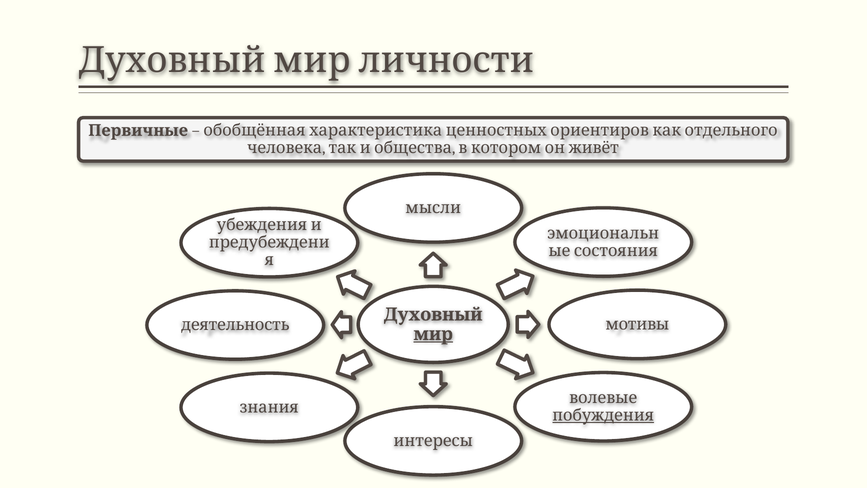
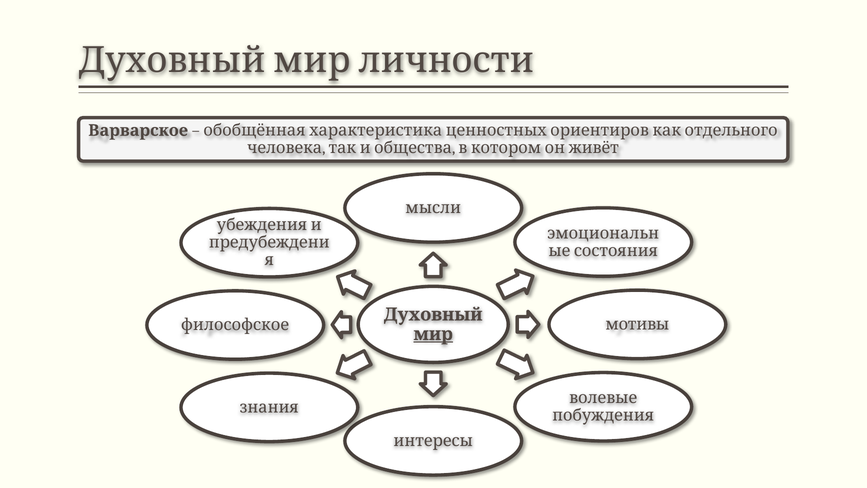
Первичные: Первичные -> Варварское
деятельность: деятельность -> философское
побуждения underline: present -> none
